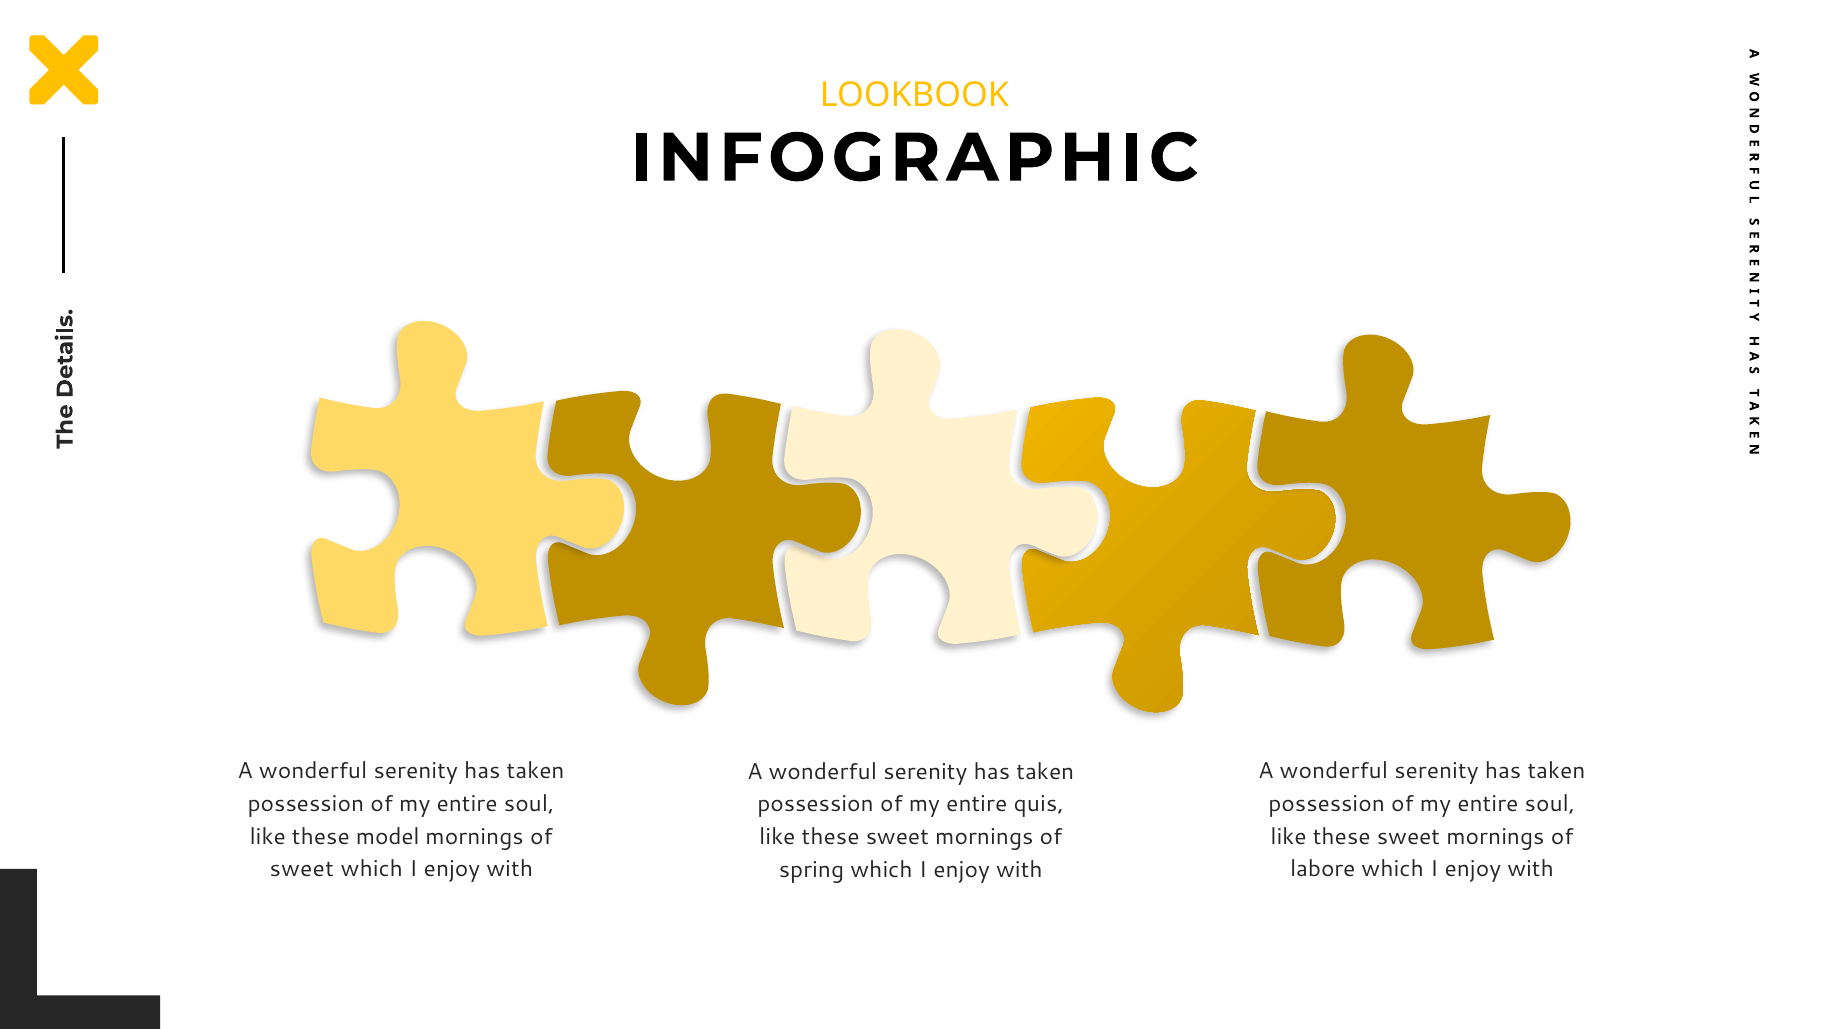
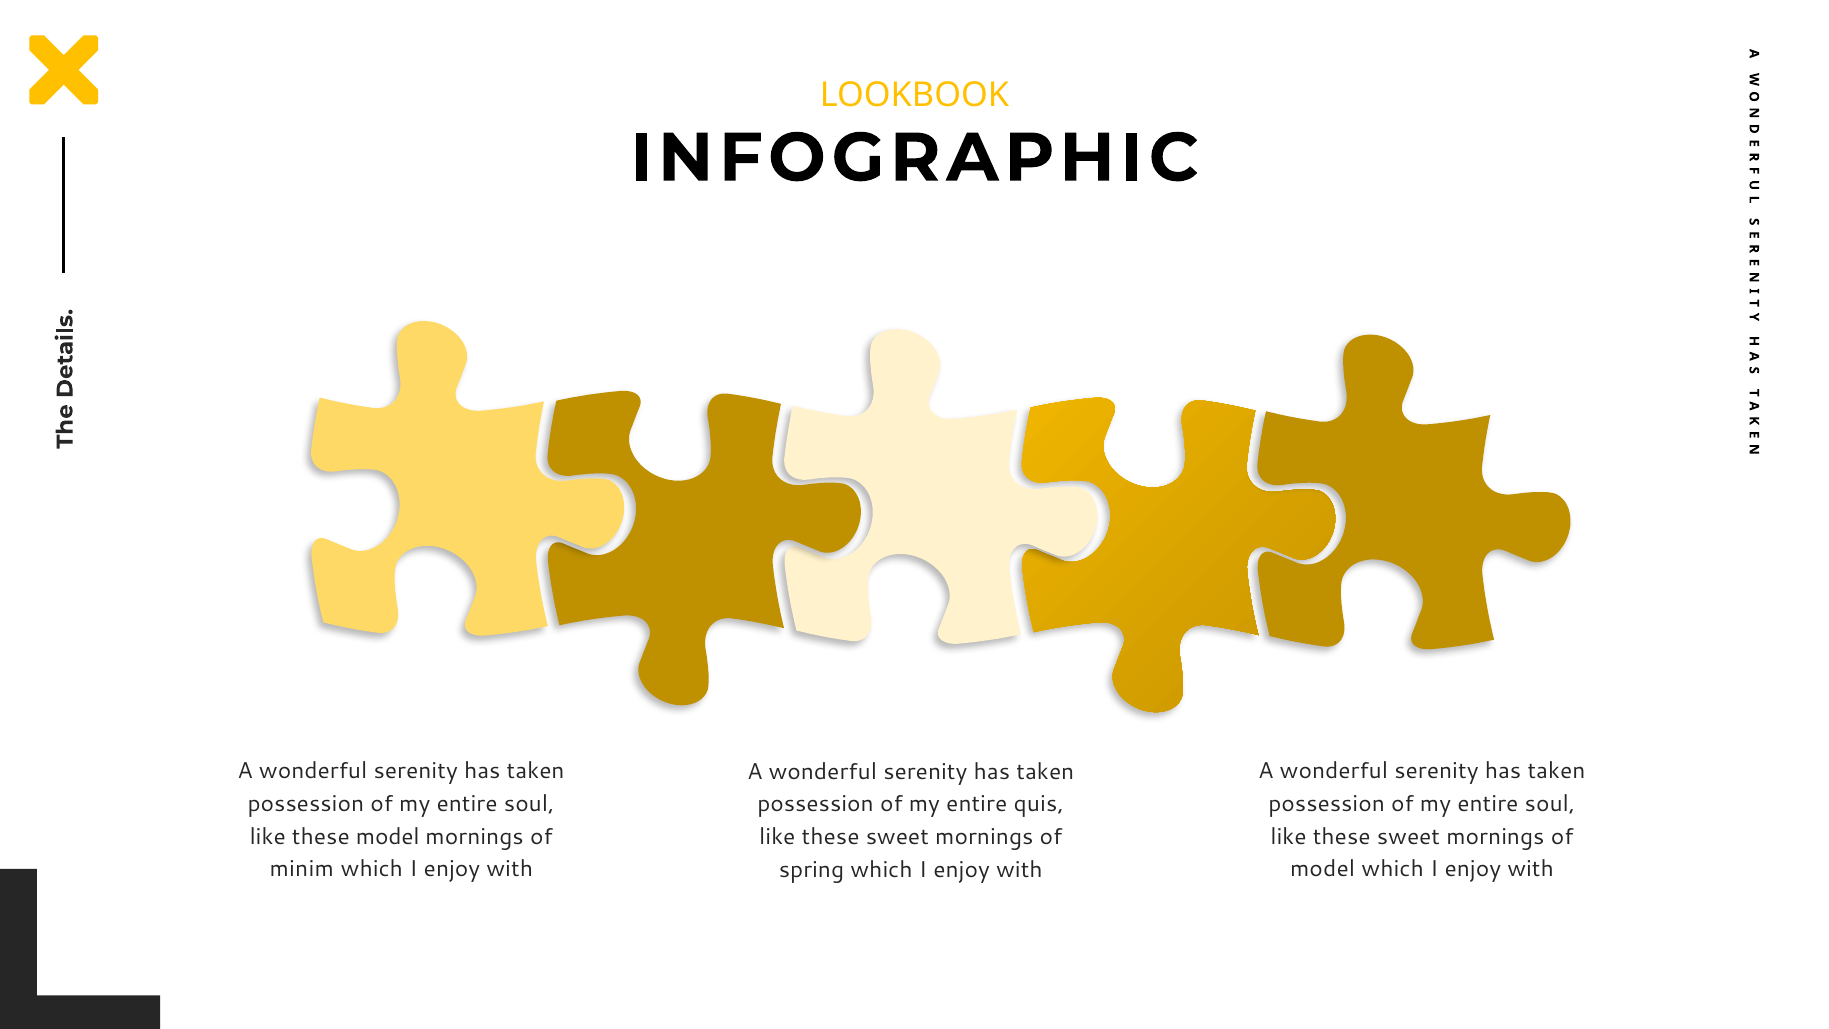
sweet at (302, 869): sweet -> minim
labore at (1323, 869): labore -> model
